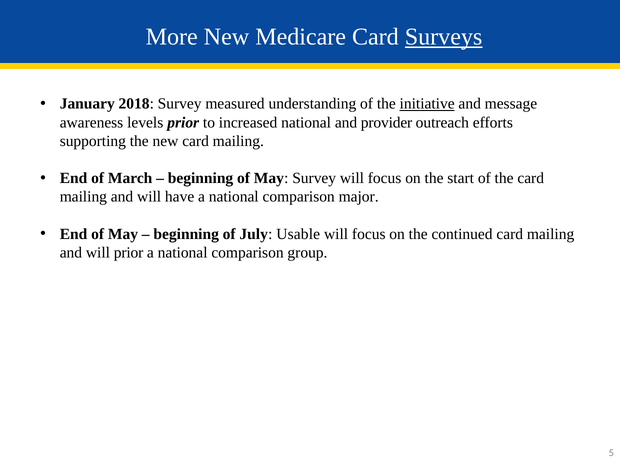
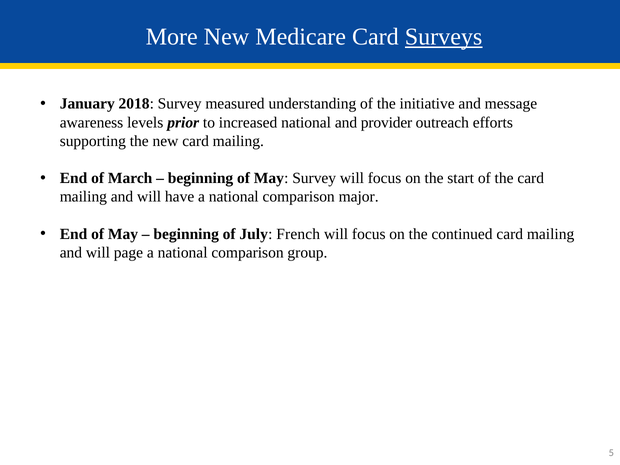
initiative underline: present -> none
Usable: Usable -> French
will prior: prior -> page
